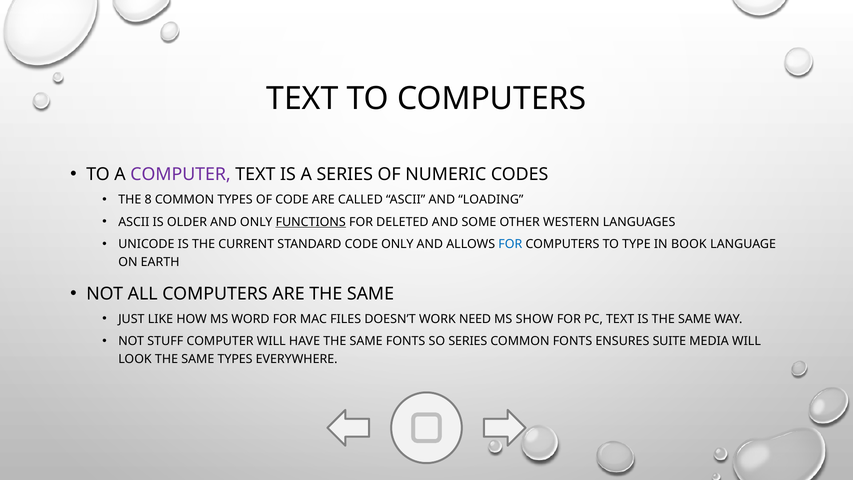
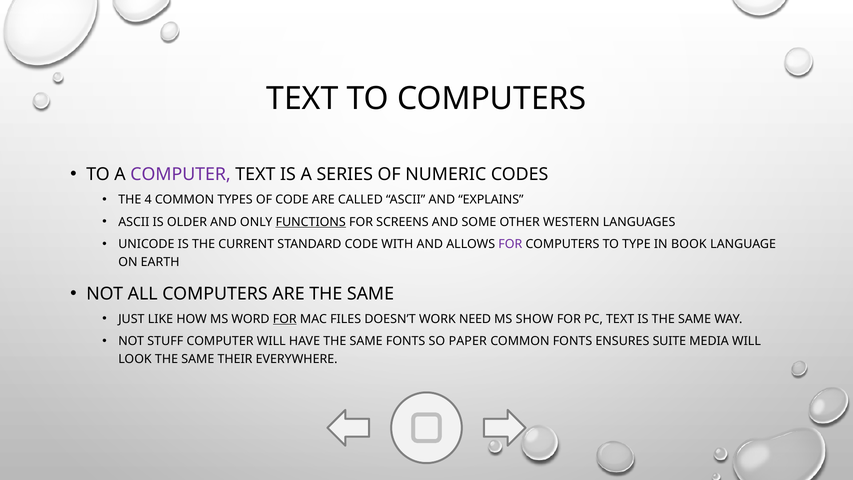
8: 8 -> 4
LOADING: LOADING -> EXPLAINS
DELETED: DELETED -> SCREENS
CODE ONLY: ONLY -> WITH
FOR at (510, 244) colour: blue -> purple
FOR at (285, 319) underline: none -> present
SO SERIES: SERIES -> PAPER
SAME TYPES: TYPES -> THEIR
